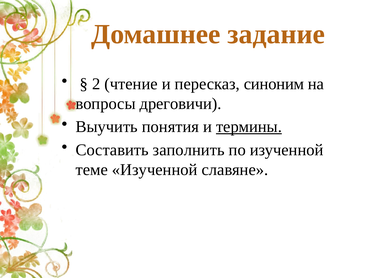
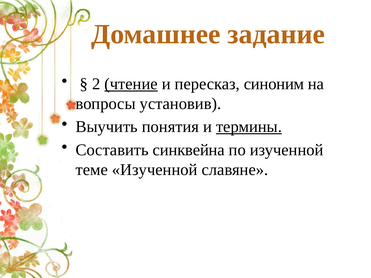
чтение underline: none -> present
дреговичи: дреговичи -> установив
заполнить: заполнить -> синквейна
